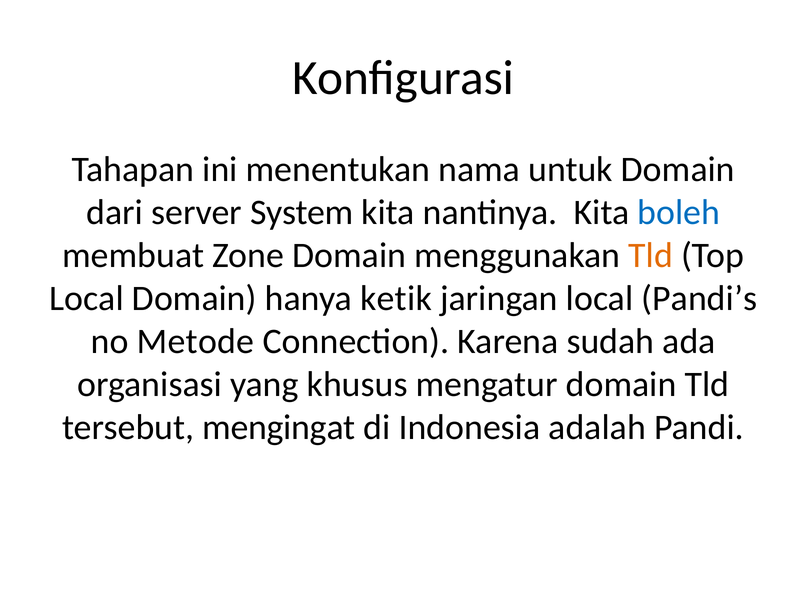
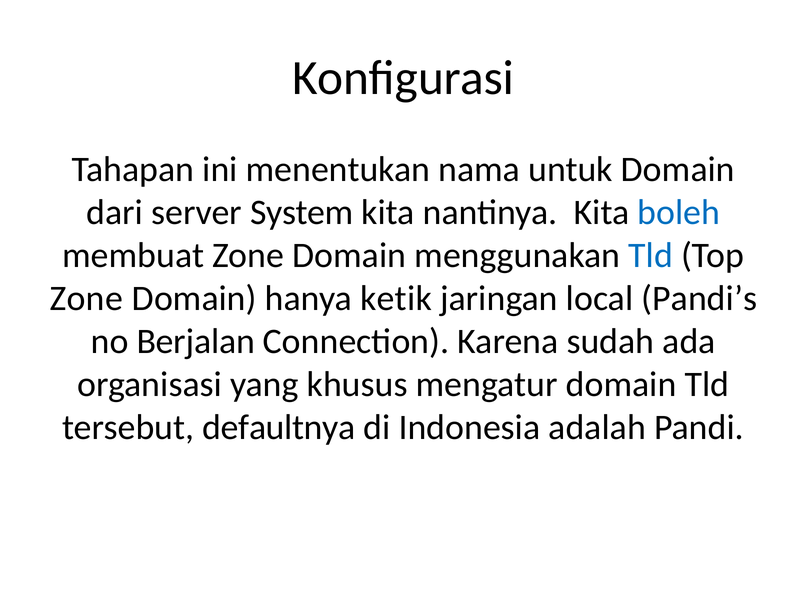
Tld at (651, 255) colour: orange -> blue
Local at (86, 299): Local -> Zone
Metode: Metode -> Berjalan
mengingat: mengingat -> defaultnya
